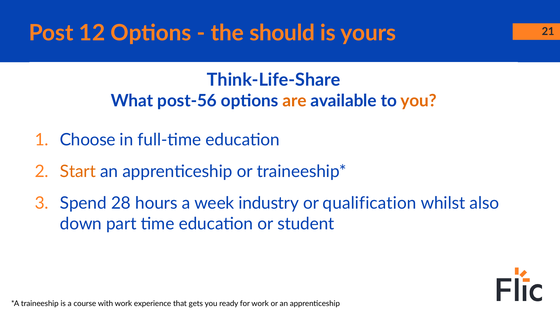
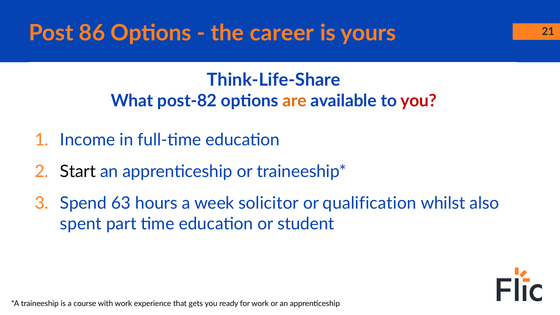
12: 12 -> 86
should: should -> career
post-56: post-56 -> post-82
you at (419, 101) colour: orange -> red
Choose: Choose -> Income
Start colour: orange -> black
28: 28 -> 63
industry: industry -> solicitor
down: down -> spent
